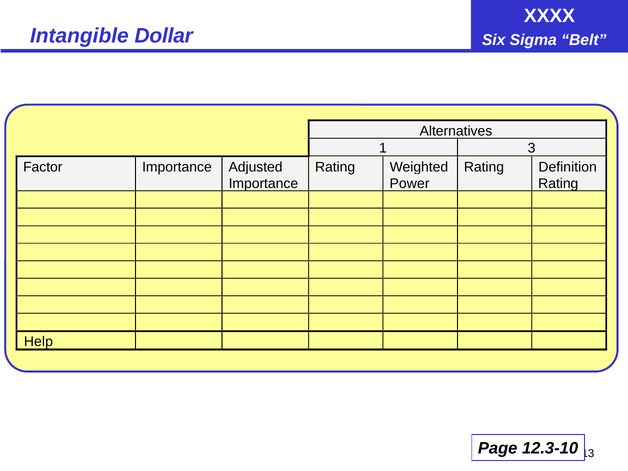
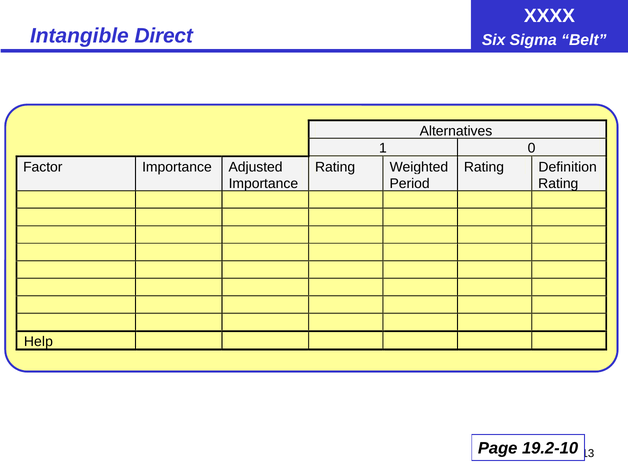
Dollar: Dollar -> Direct
3: 3 -> 0
Power: Power -> Period
12.3-10: 12.3-10 -> 19.2-10
